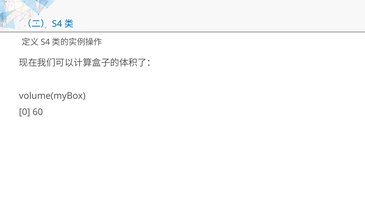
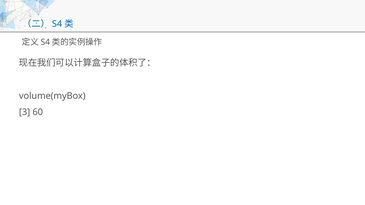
0: 0 -> 3
